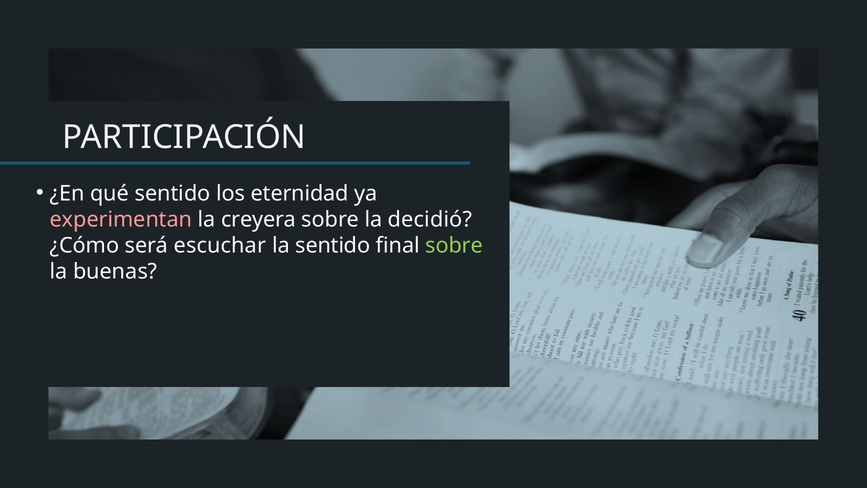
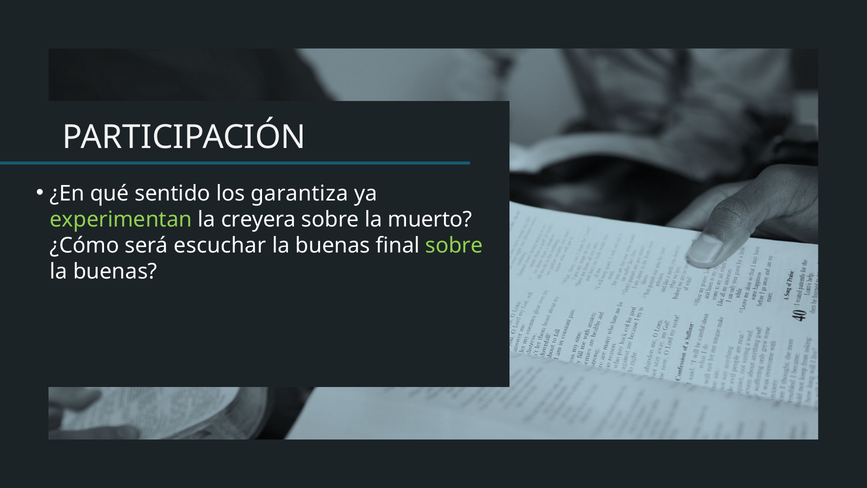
eternidad: eternidad -> garantiza
experimentan colour: pink -> light green
decidió: decidió -> muerto
sentido at (333, 245): sentido -> buenas
